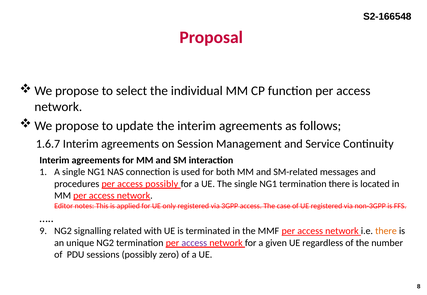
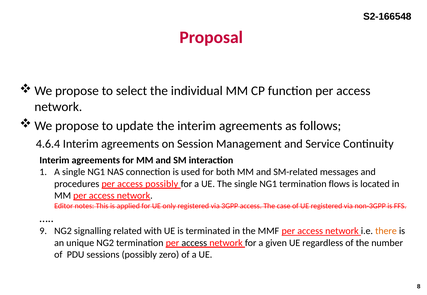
1.6.7: 1.6.7 -> 4.6.4
termination there: there -> flows
access at (194, 243) colour: purple -> black
